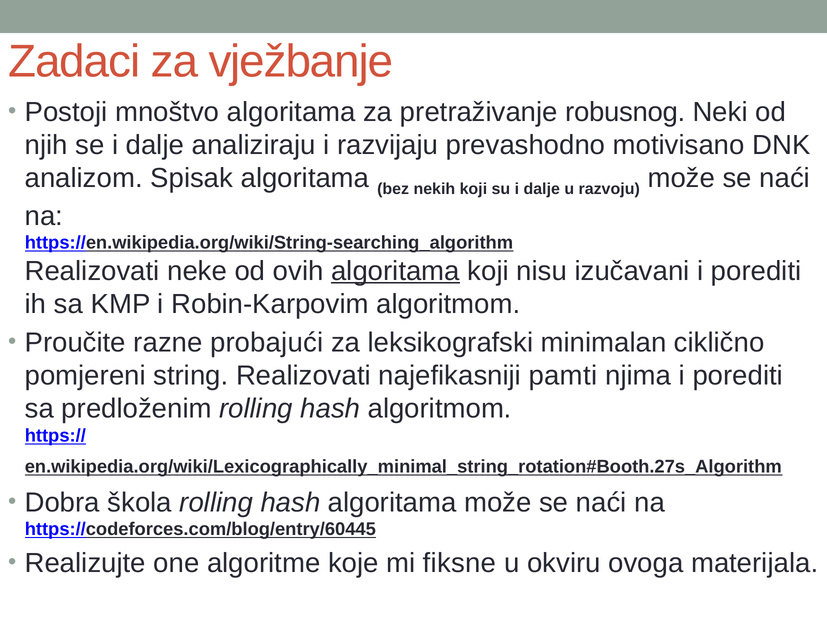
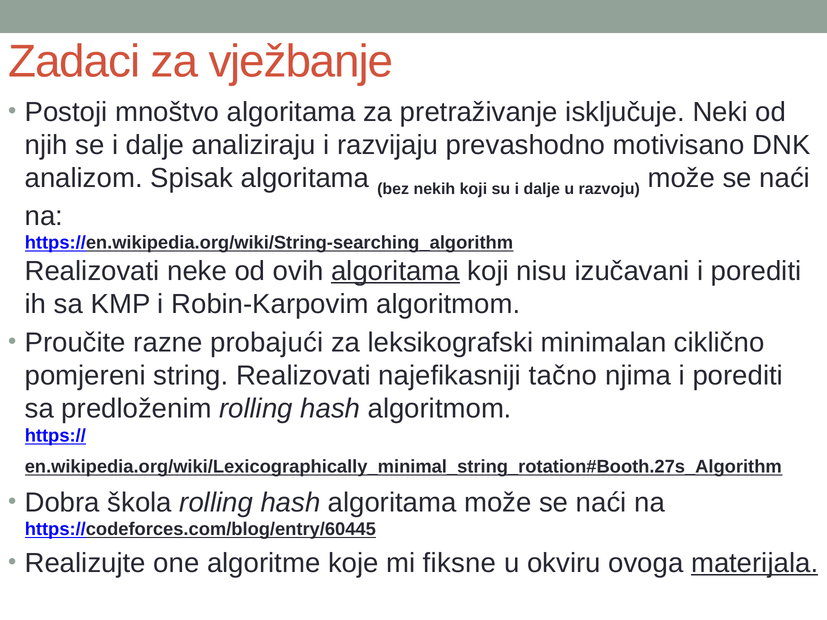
robusnog: robusnog -> isključuje
pamti: pamti -> tačno
materijala underline: none -> present
